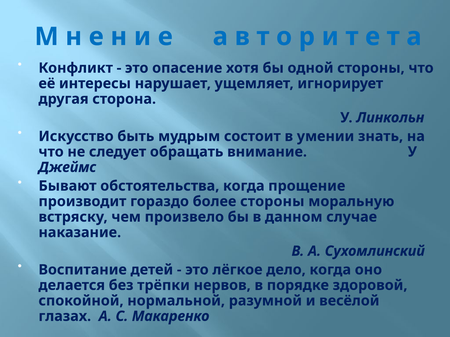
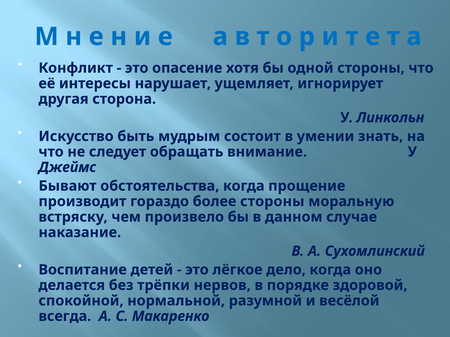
глазах: глазах -> всегда
